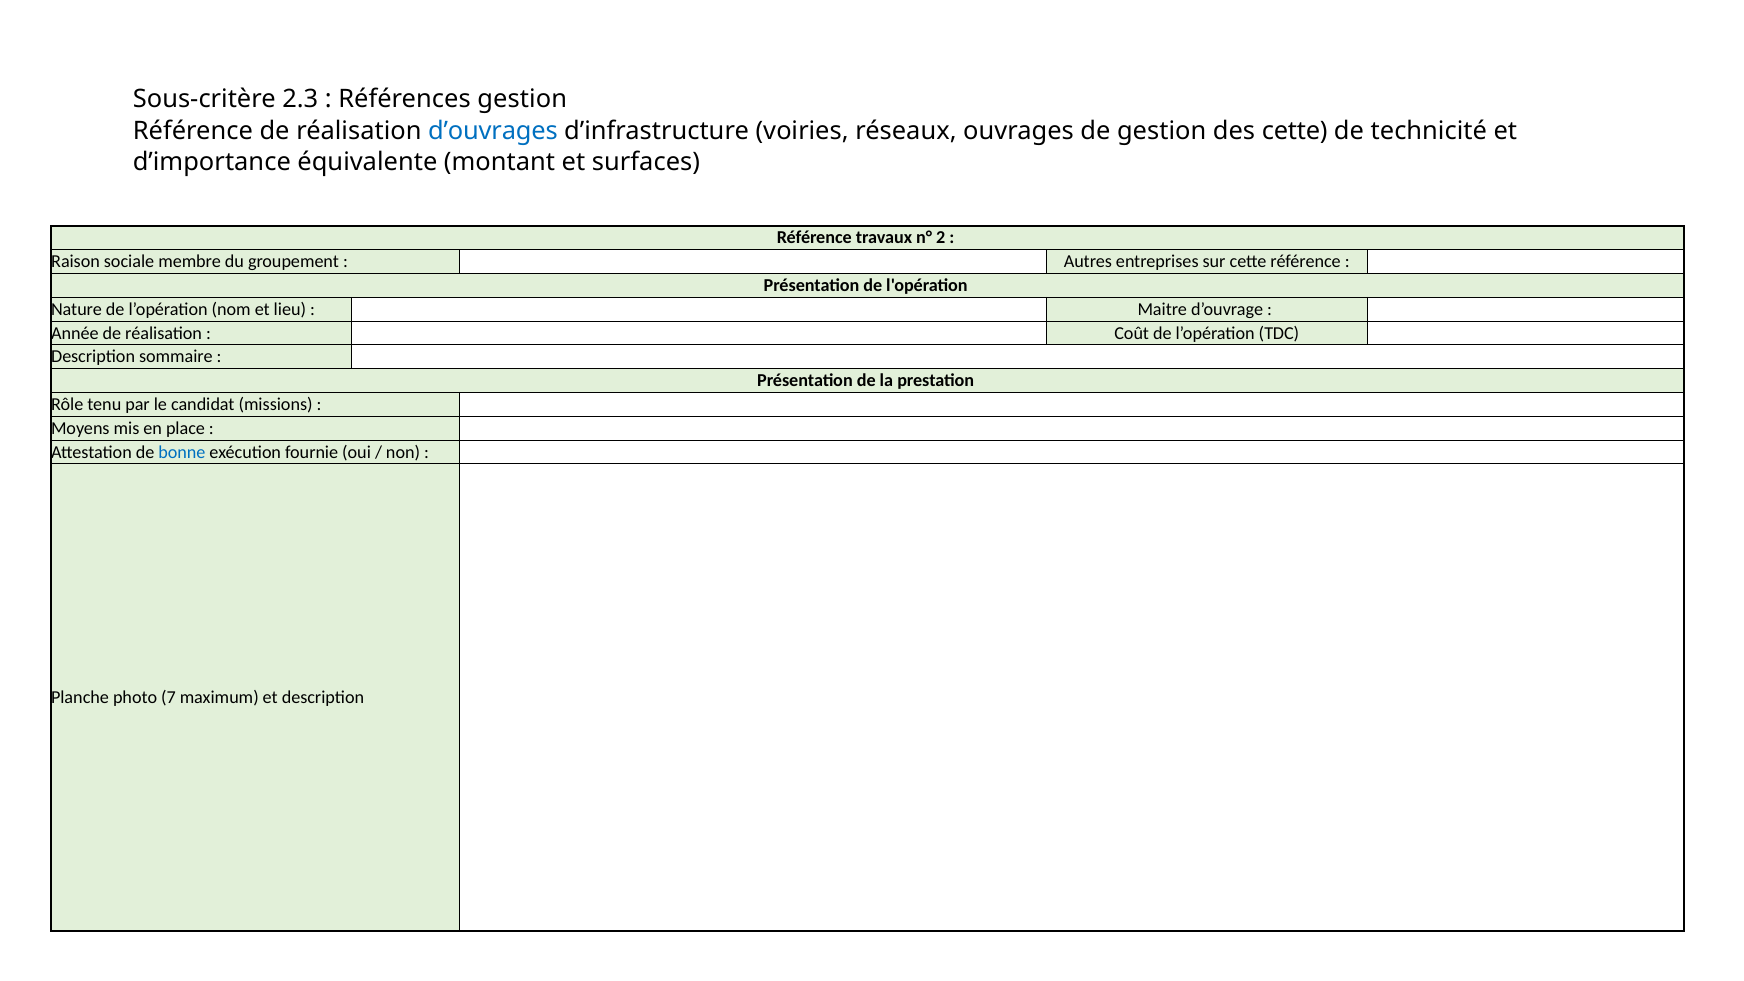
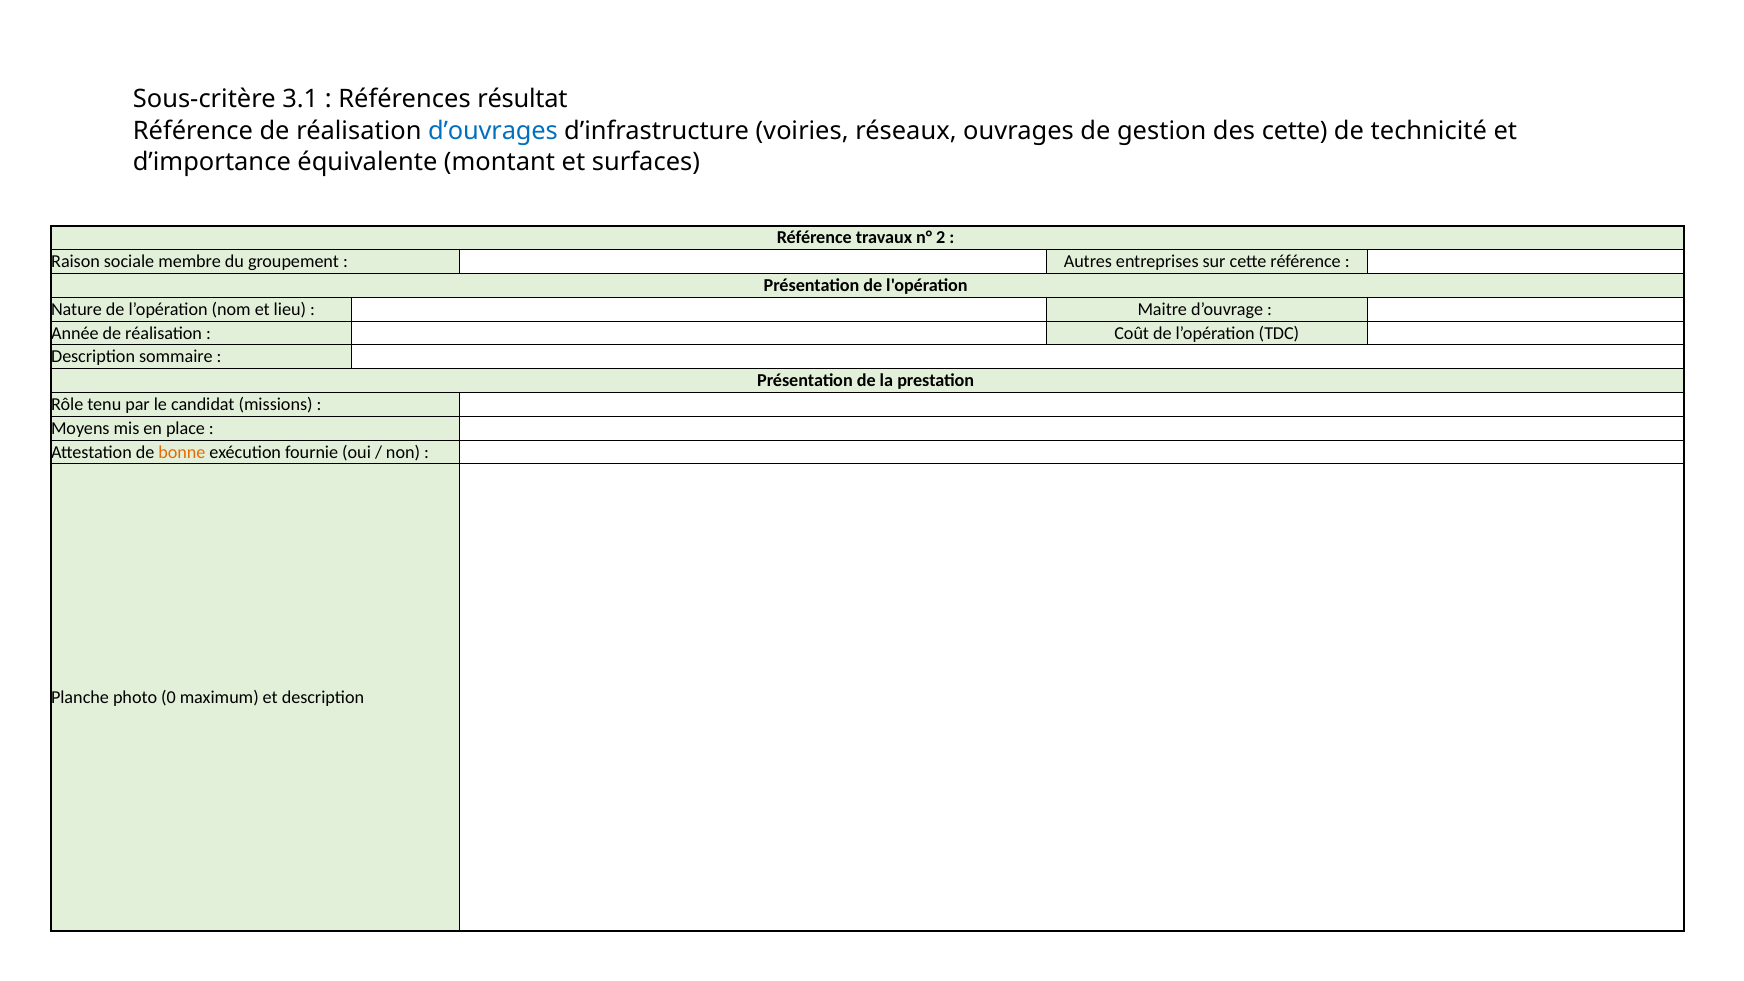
2.3: 2.3 -> 3.1
Références gestion: gestion -> résultat
bonne colour: blue -> orange
7: 7 -> 0
